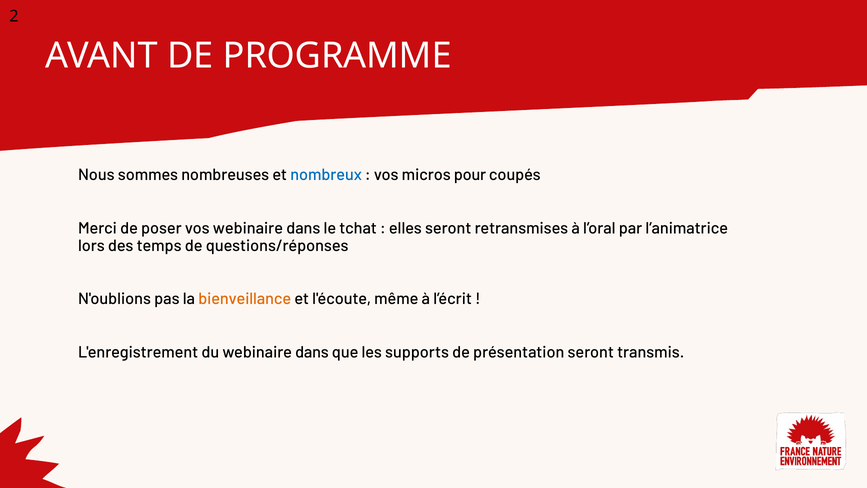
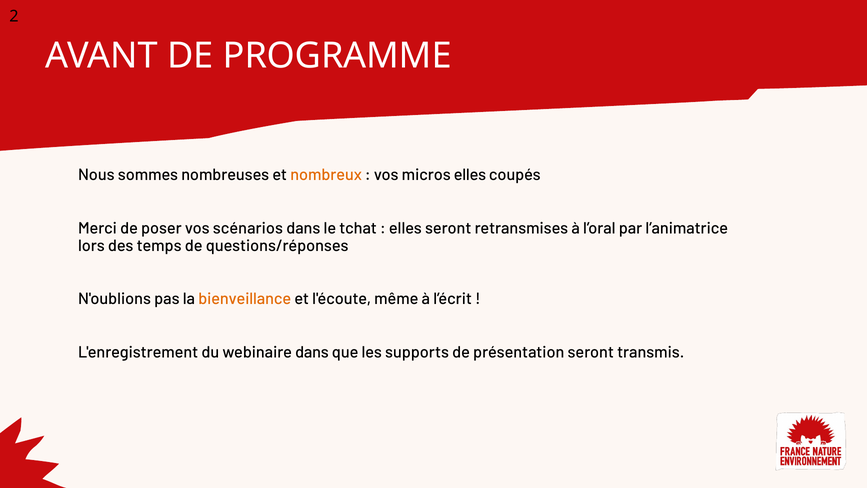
nombreux colour: blue -> orange
micros pour: pour -> elles
vos webinaire: webinaire -> scénarios
